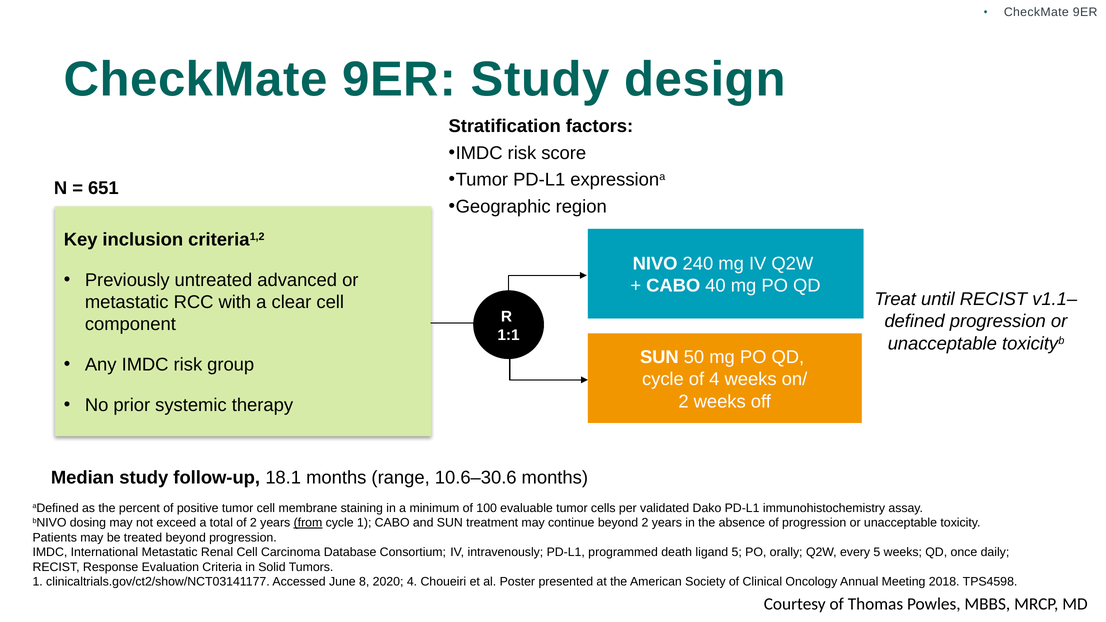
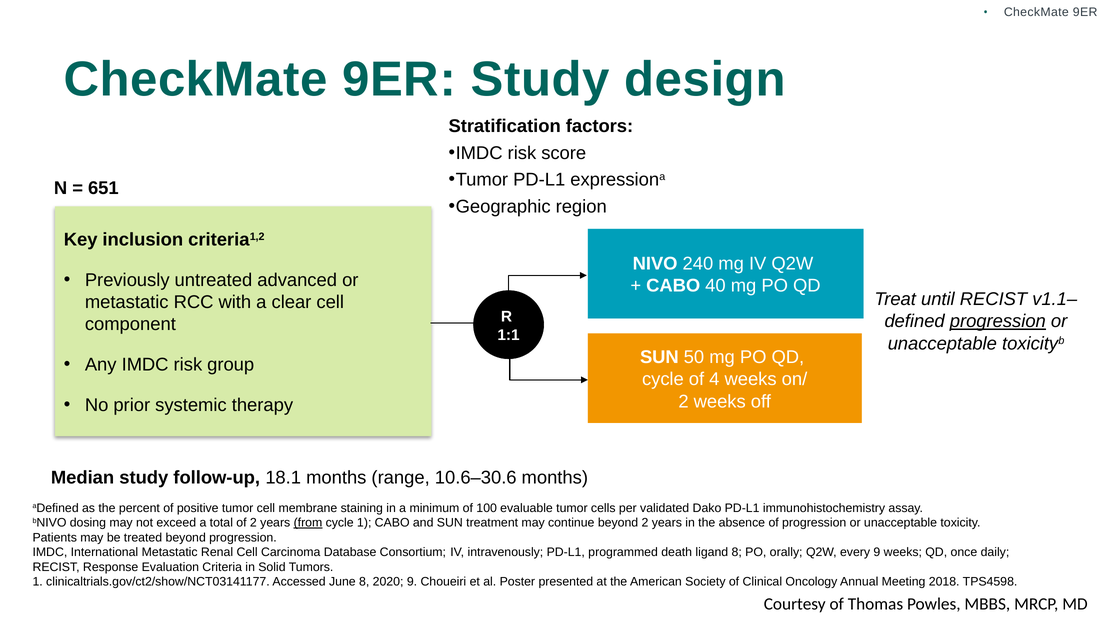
progression at (998, 321) underline: none -> present
ligand 5: 5 -> 8
every 5: 5 -> 9
2020 4: 4 -> 9
